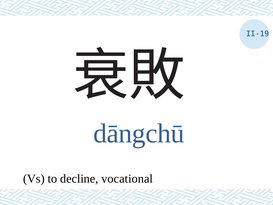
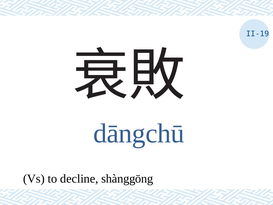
vocational: vocational -> shànggōng
